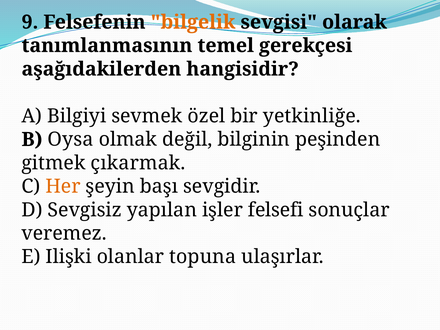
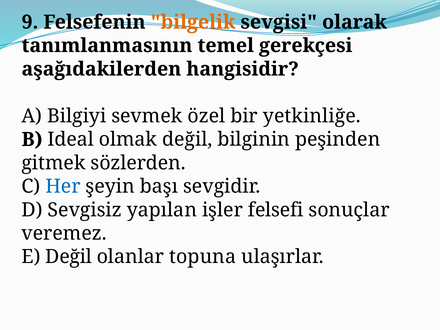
Oysa: Oysa -> Ideal
çıkarmak: çıkarmak -> sözlerden
Her colour: orange -> blue
E Ilişki: Ilişki -> Değil
